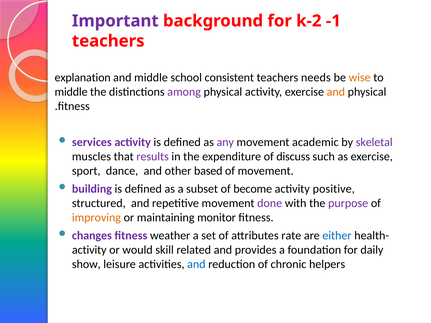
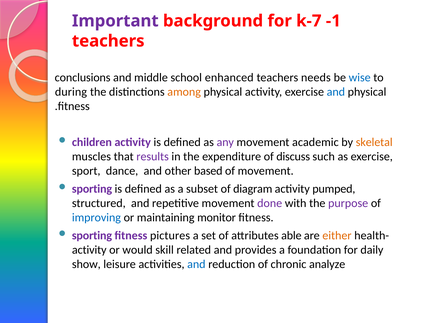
k-2: k-2 -> k-7
explanation: explanation -> conclusions
consistent: consistent -> enhanced
wise colour: orange -> blue
middle at (71, 92): middle -> during
among colour: purple -> orange
and at (336, 92) colour: orange -> blue
services: services -> children
skeletal colour: purple -> orange
building at (92, 189): building -> sporting
become: become -> diagram
positive: positive -> pumped
improving colour: orange -> blue
changes at (92, 236): changes -> sporting
weather: weather -> pictures
rate: rate -> able
either colour: blue -> orange
helpers: helpers -> analyze
